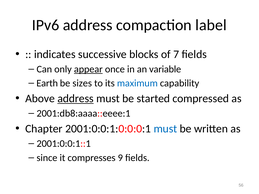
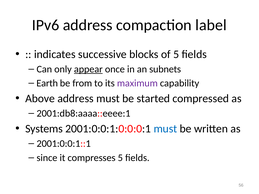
of 7: 7 -> 5
variable: variable -> subnets
sizes: sizes -> from
maximum colour: blue -> purple
address at (76, 99) underline: present -> none
Chapter: Chapter -> Systems
compresses 9: 9 -> 5
